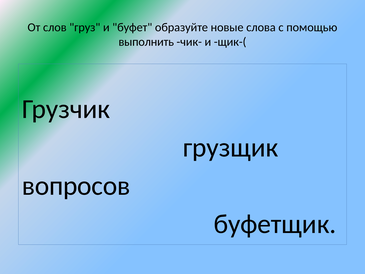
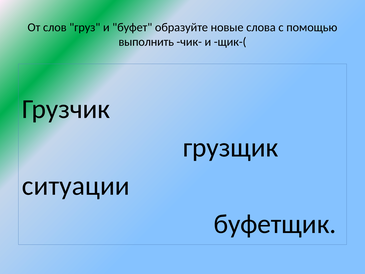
вопросов: вопросов -> ситуации
